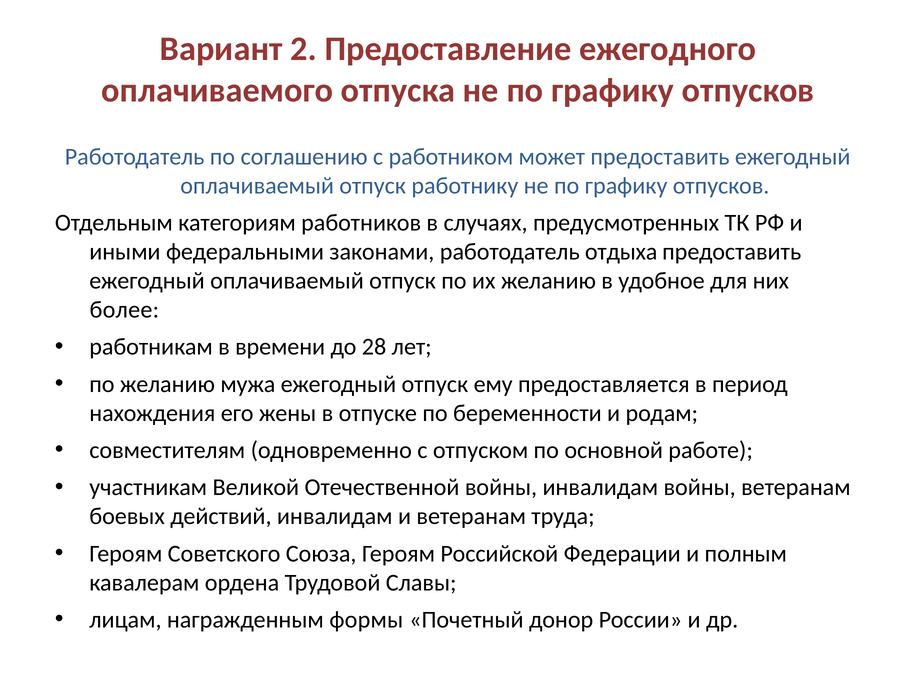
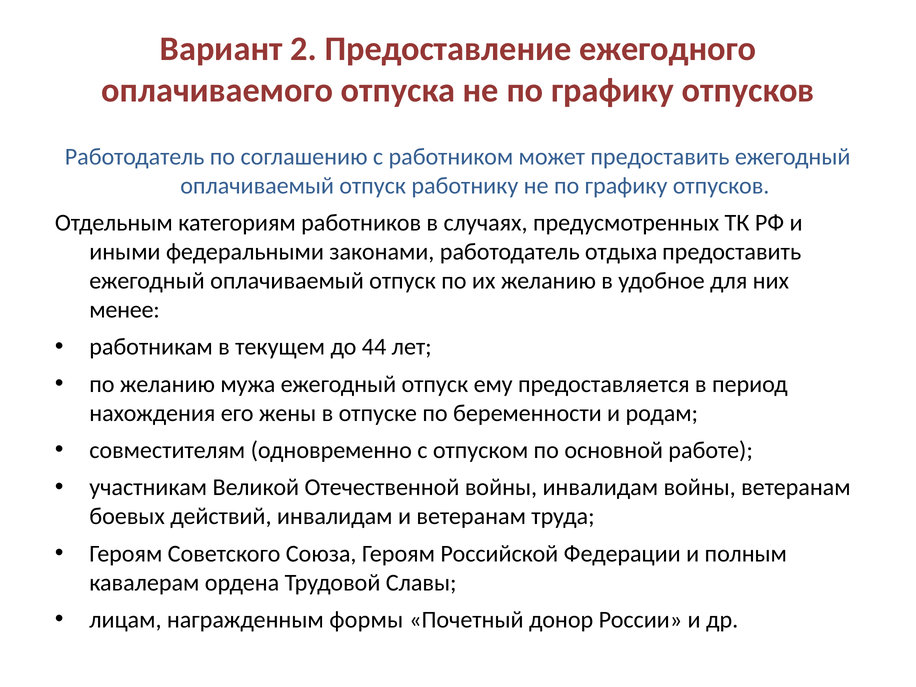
более: более -> менее
времени: времени -> текущем
28: 28 -> 44
